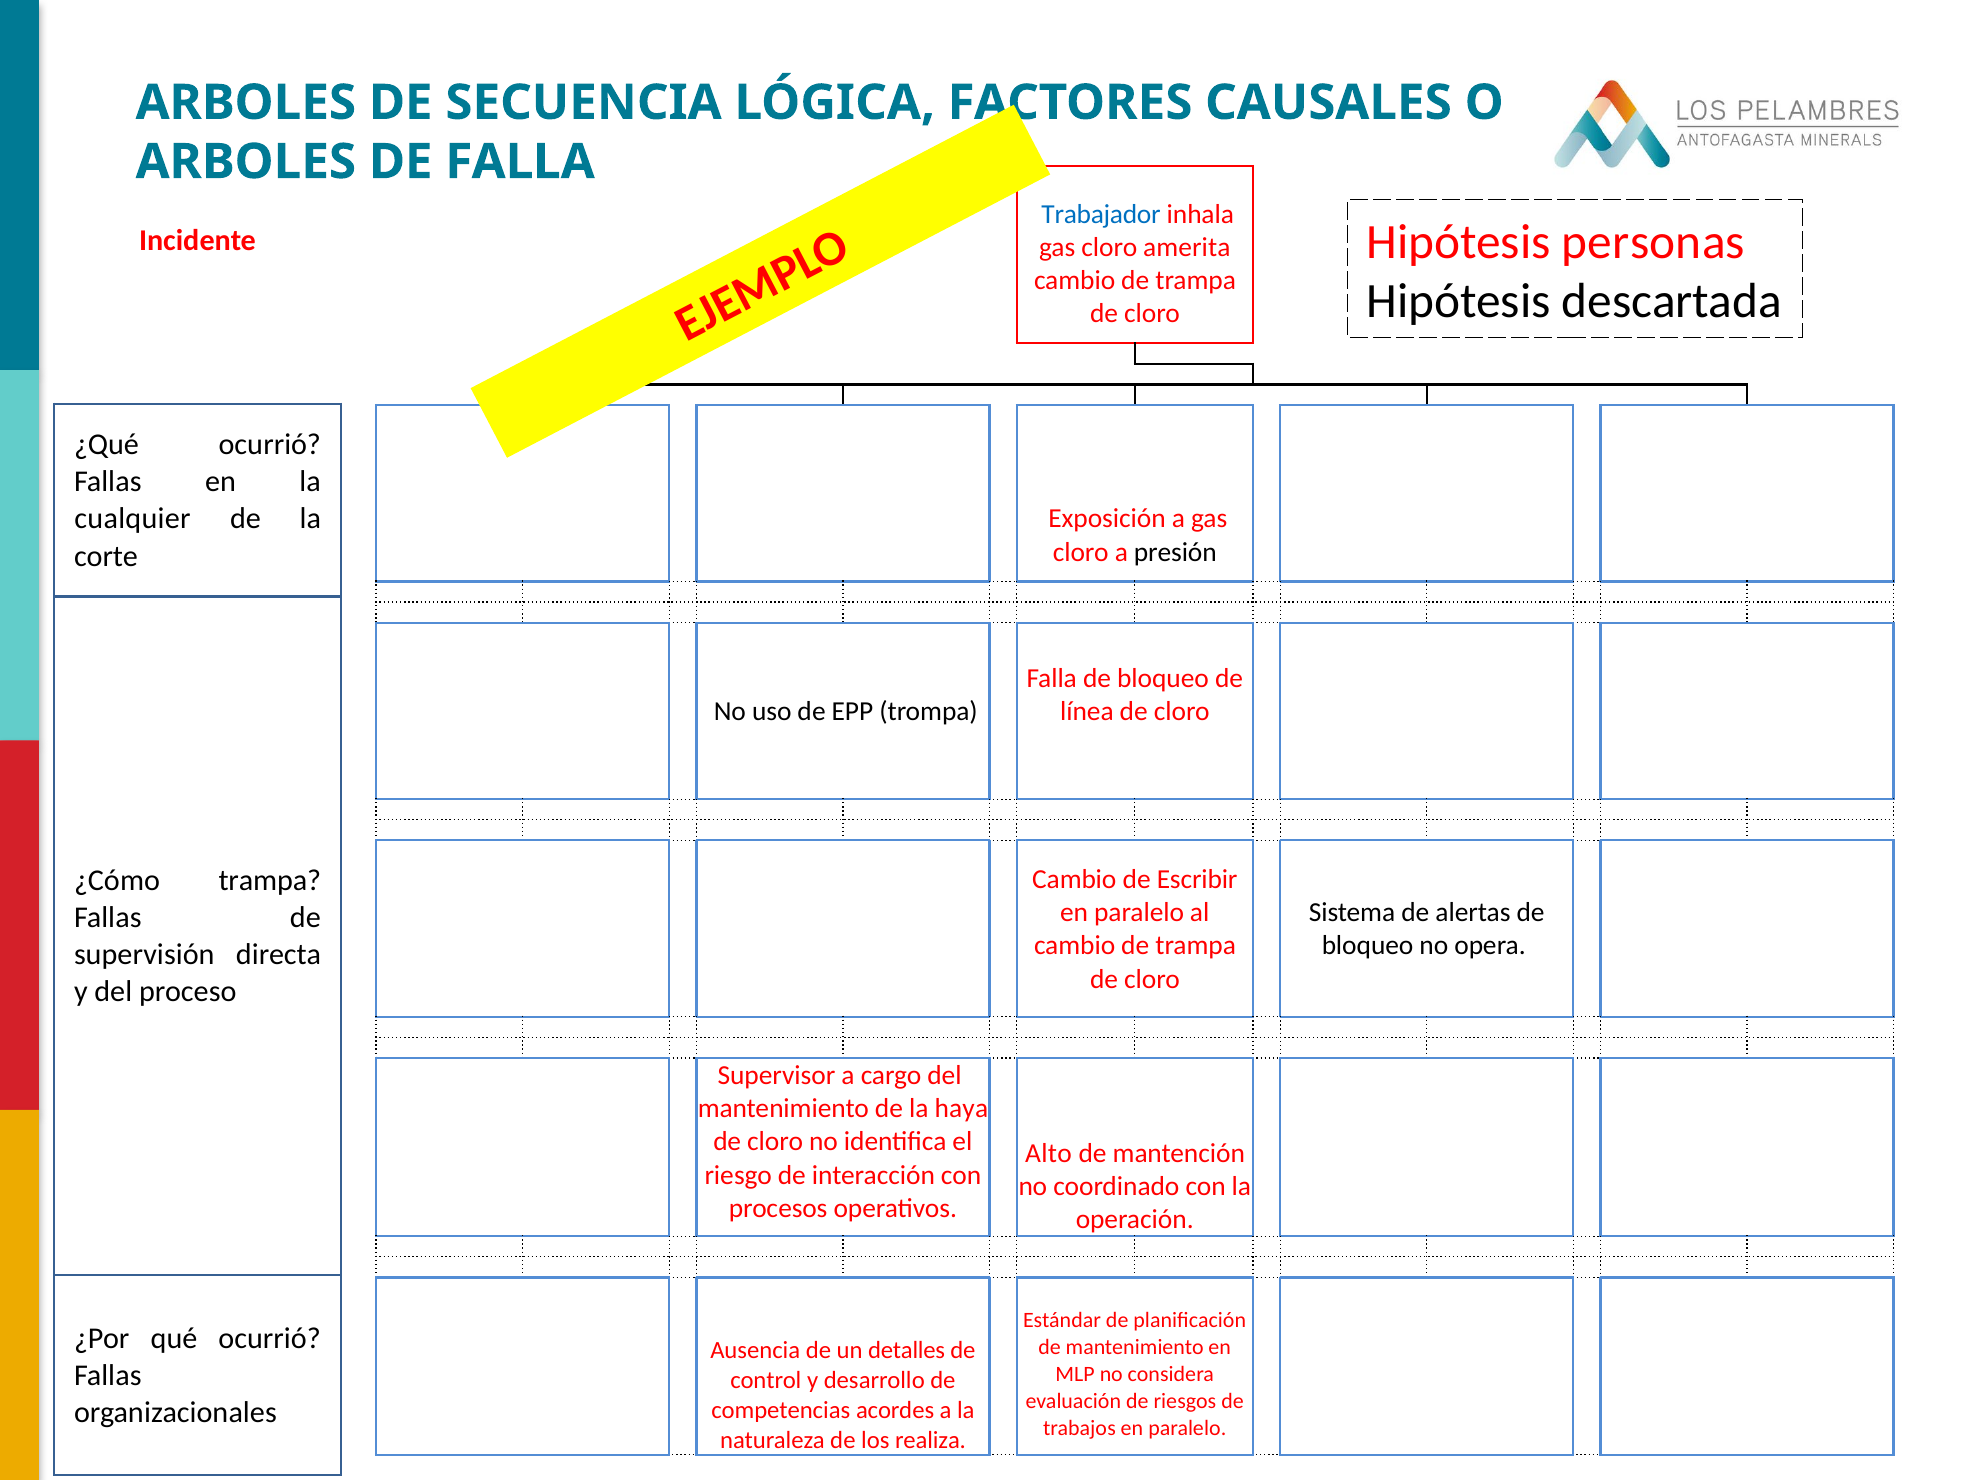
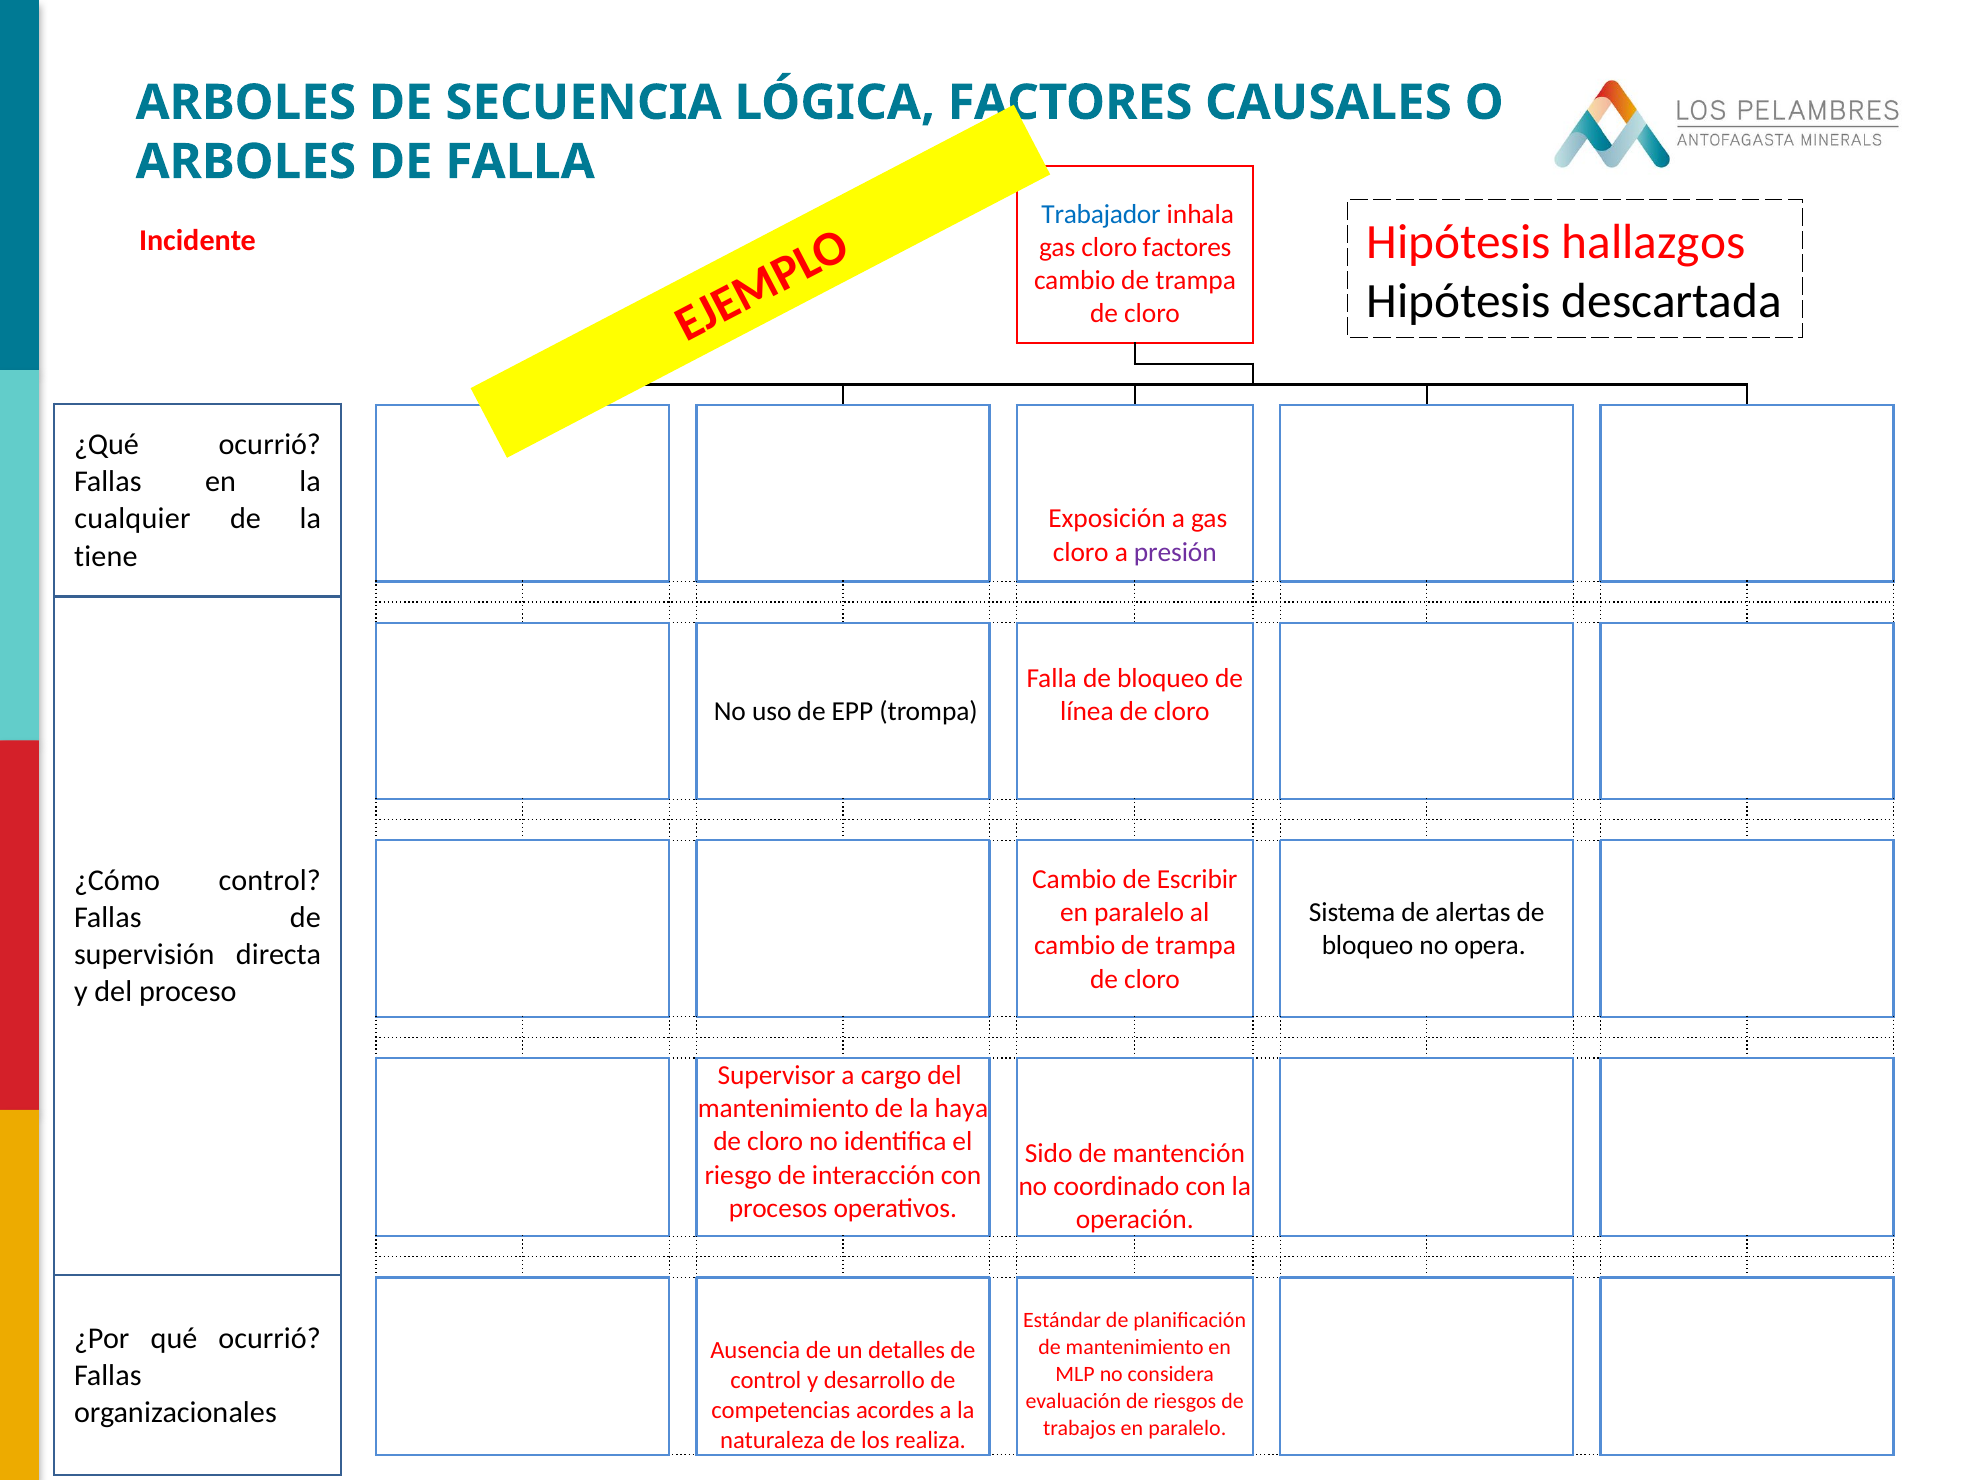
personas: personas -> hallazgos
cloro amerita: amerita -> factores
presión colour: black -> purple
corte: corte -> tiene
¿Cómo trampa: trampa -> control
Alto: Alto -> Sido
